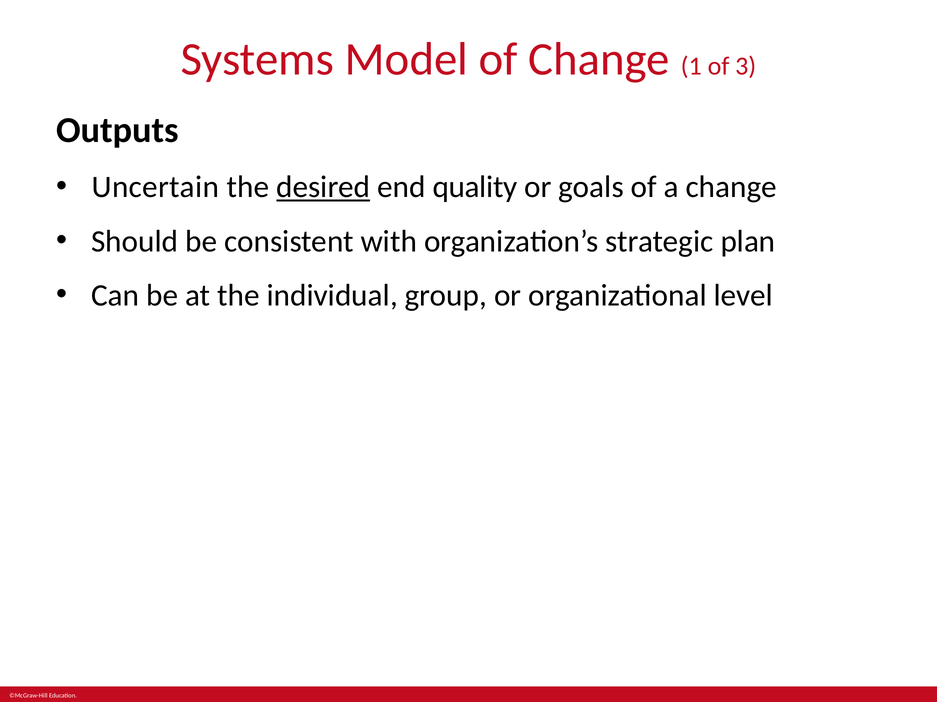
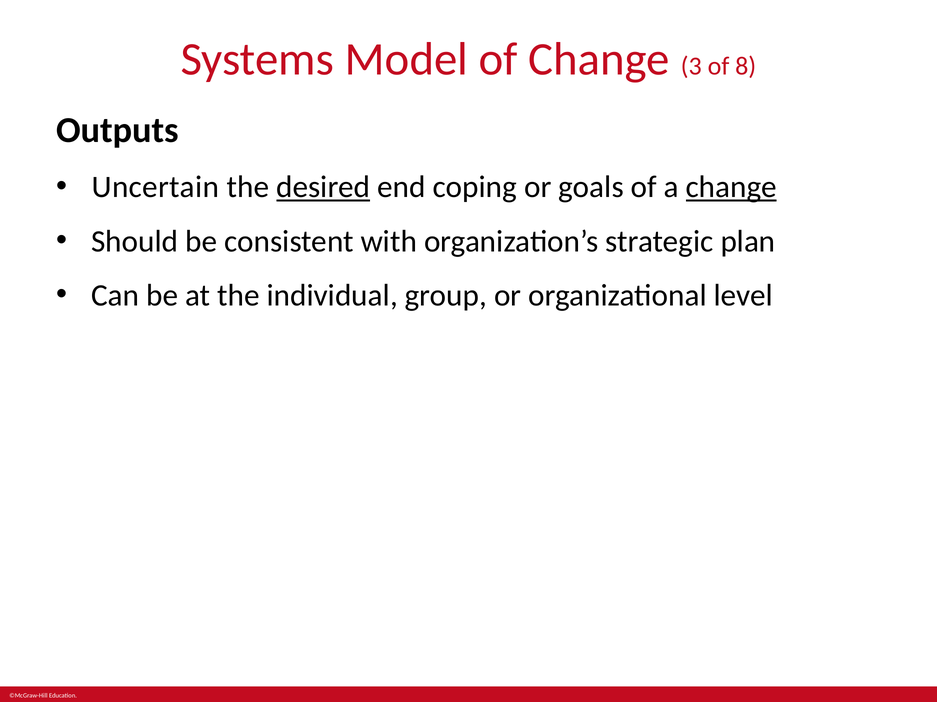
1: 1 -> 3
3: 3 -> 8
quality: quality -> coping
change at (731, 187) underline: none -> present
